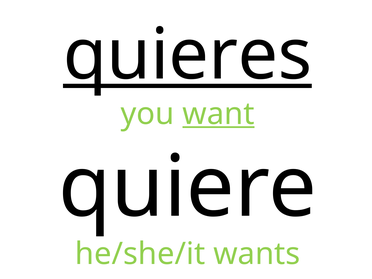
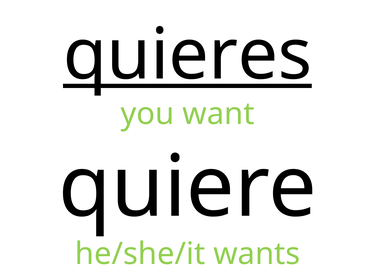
want underline: present -> none
